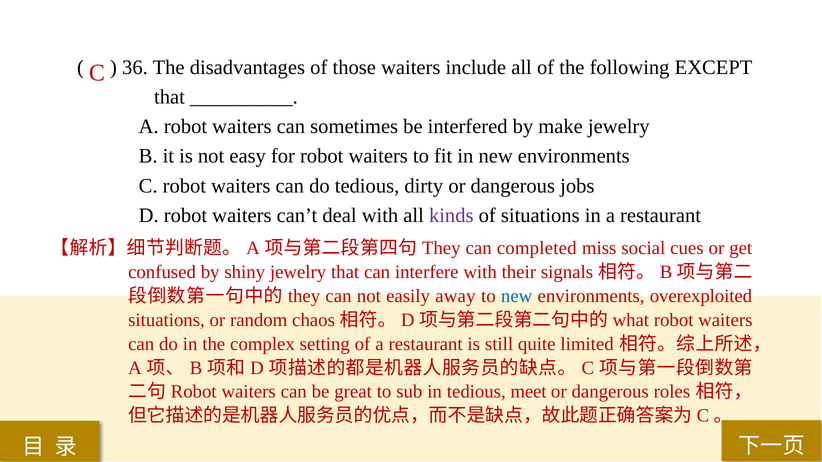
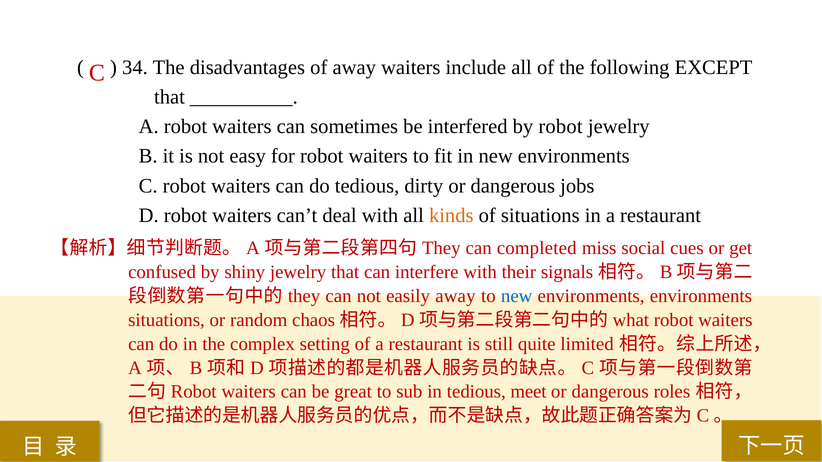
36: 36 -> 34
of those: those -> away
by make: make -> robot
kinds colour: purple -> orange
environments overexploited: overexploited -> environments
